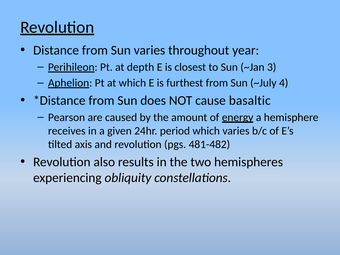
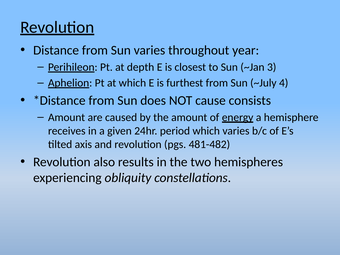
basaltic: basaltic -> consists
Pearson at (67, 117): Pearson -> Amount
